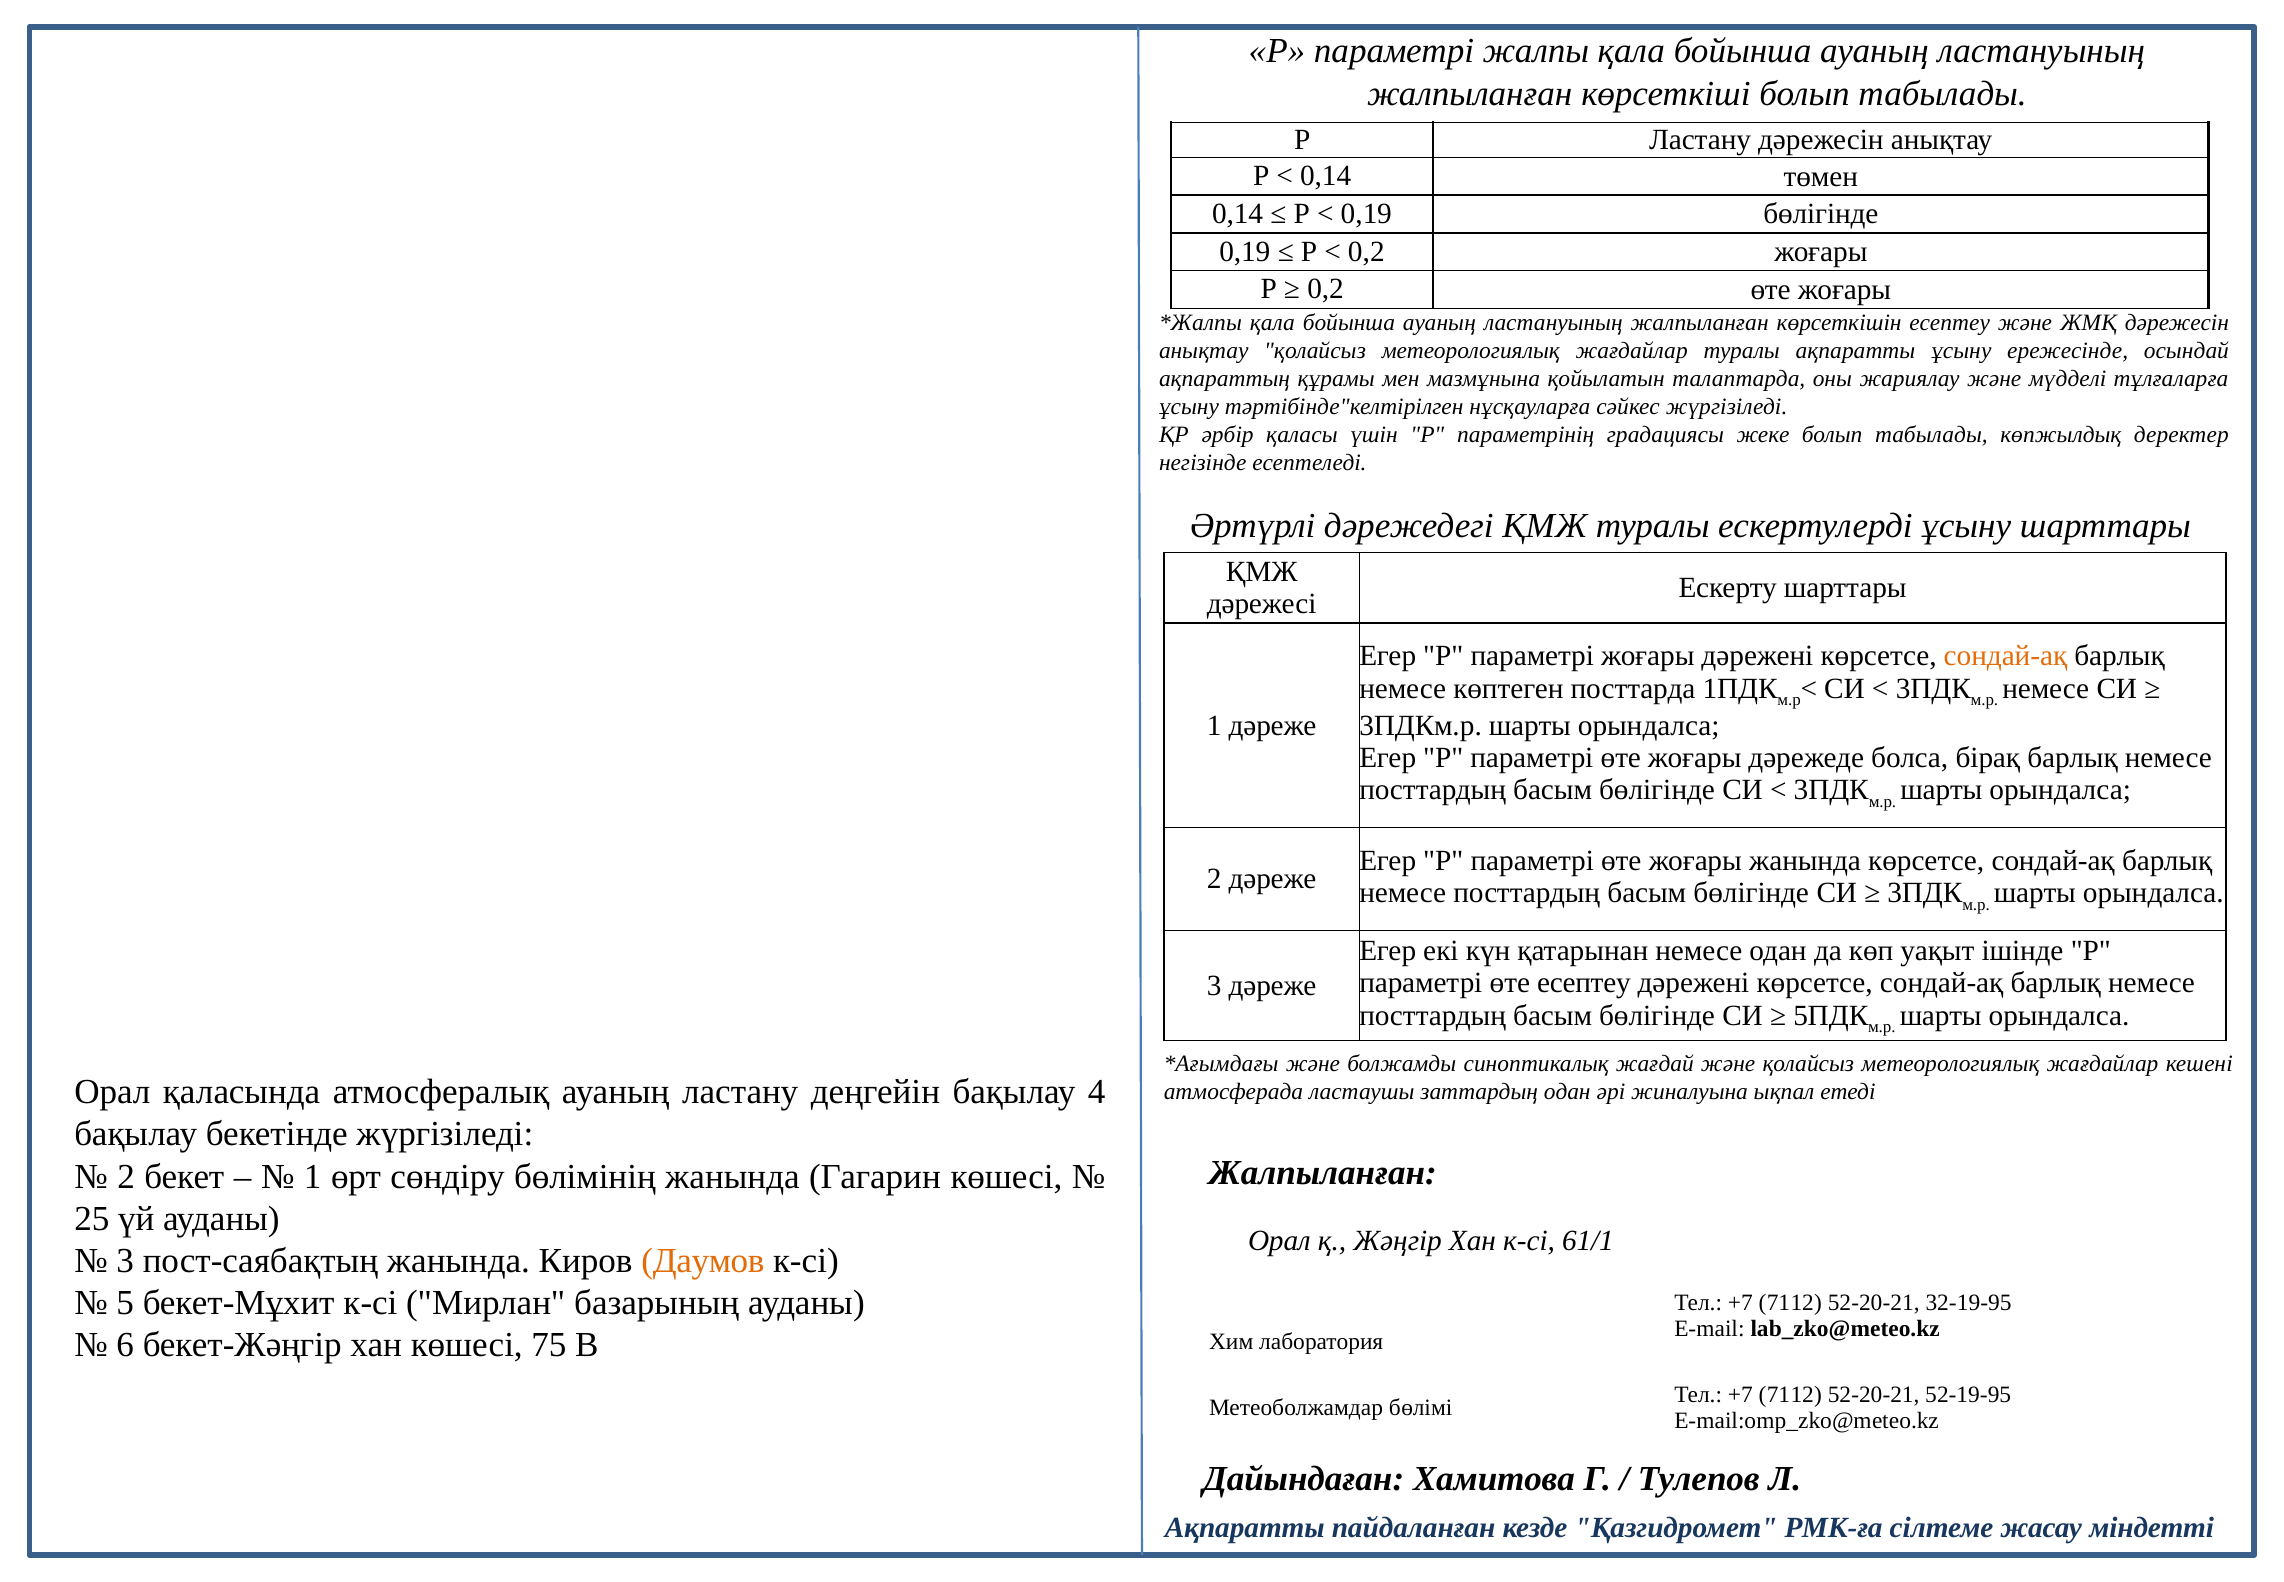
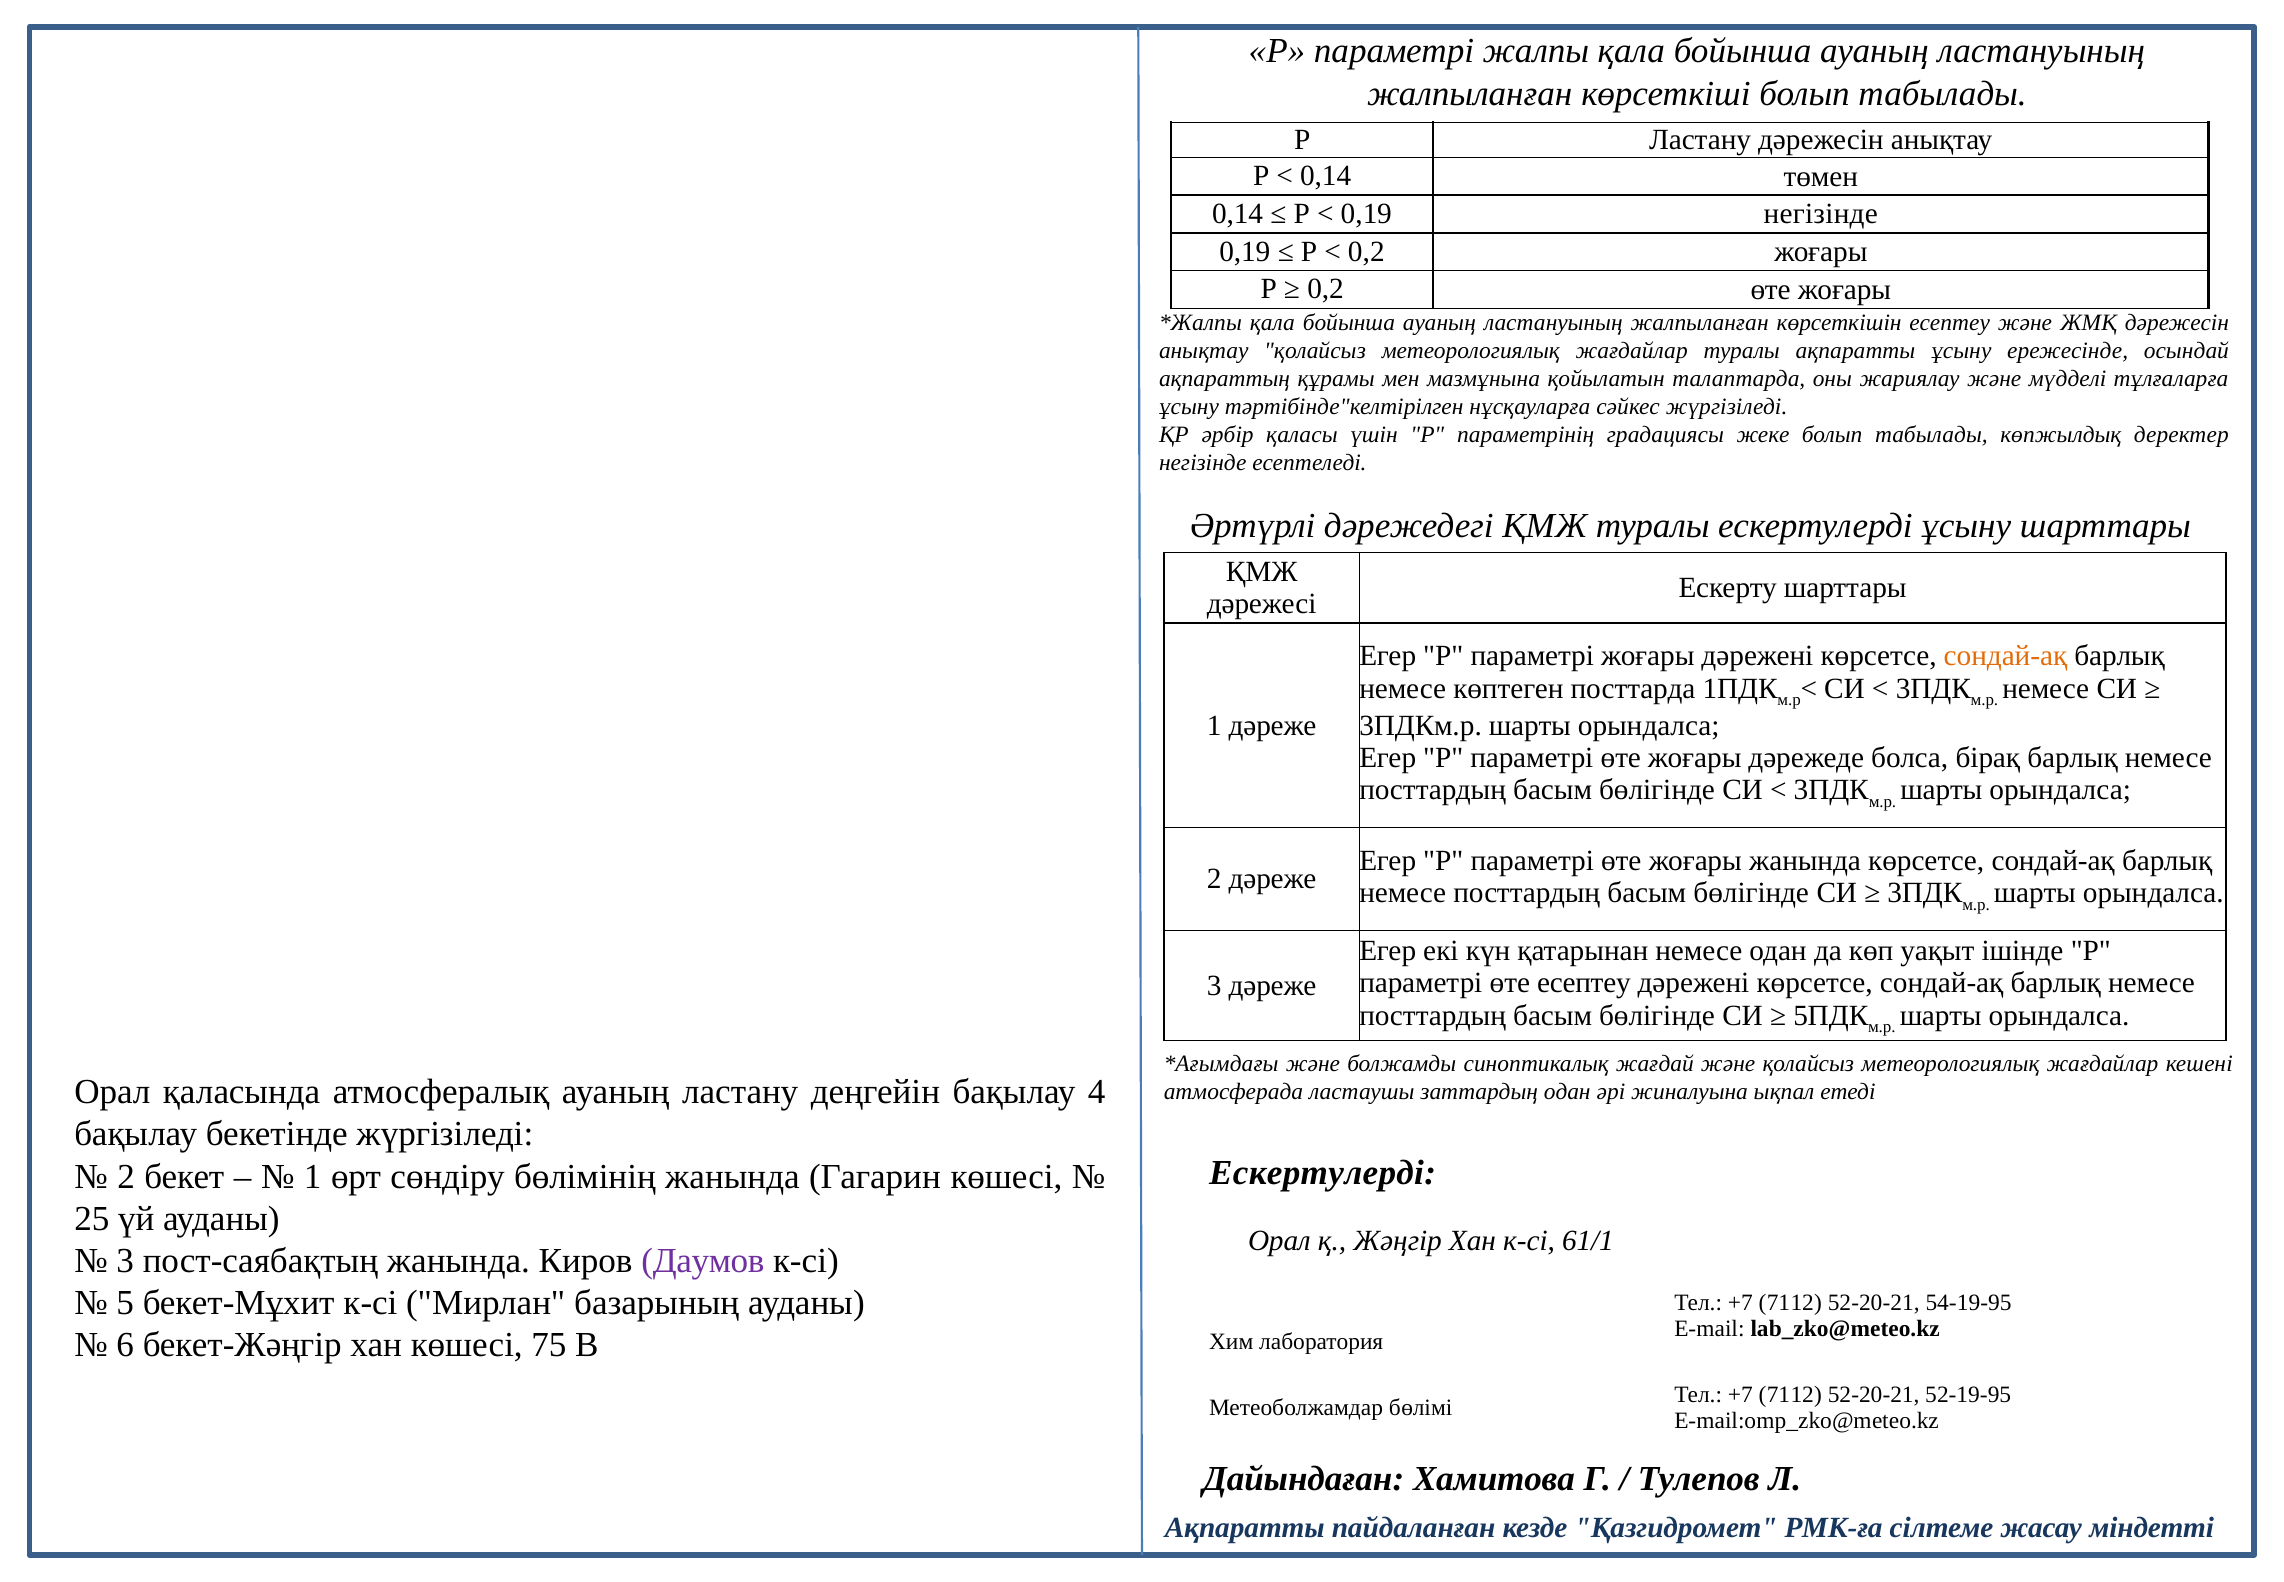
0,19 бөлігінде: бөлігінде -> негізінде
Жалпыланған at (1323, 1172): Жалпыланған -> Ескертулерді
Даумов colour: orange -> purple
32-19-95: 32-19-95 -> 54-19-95
